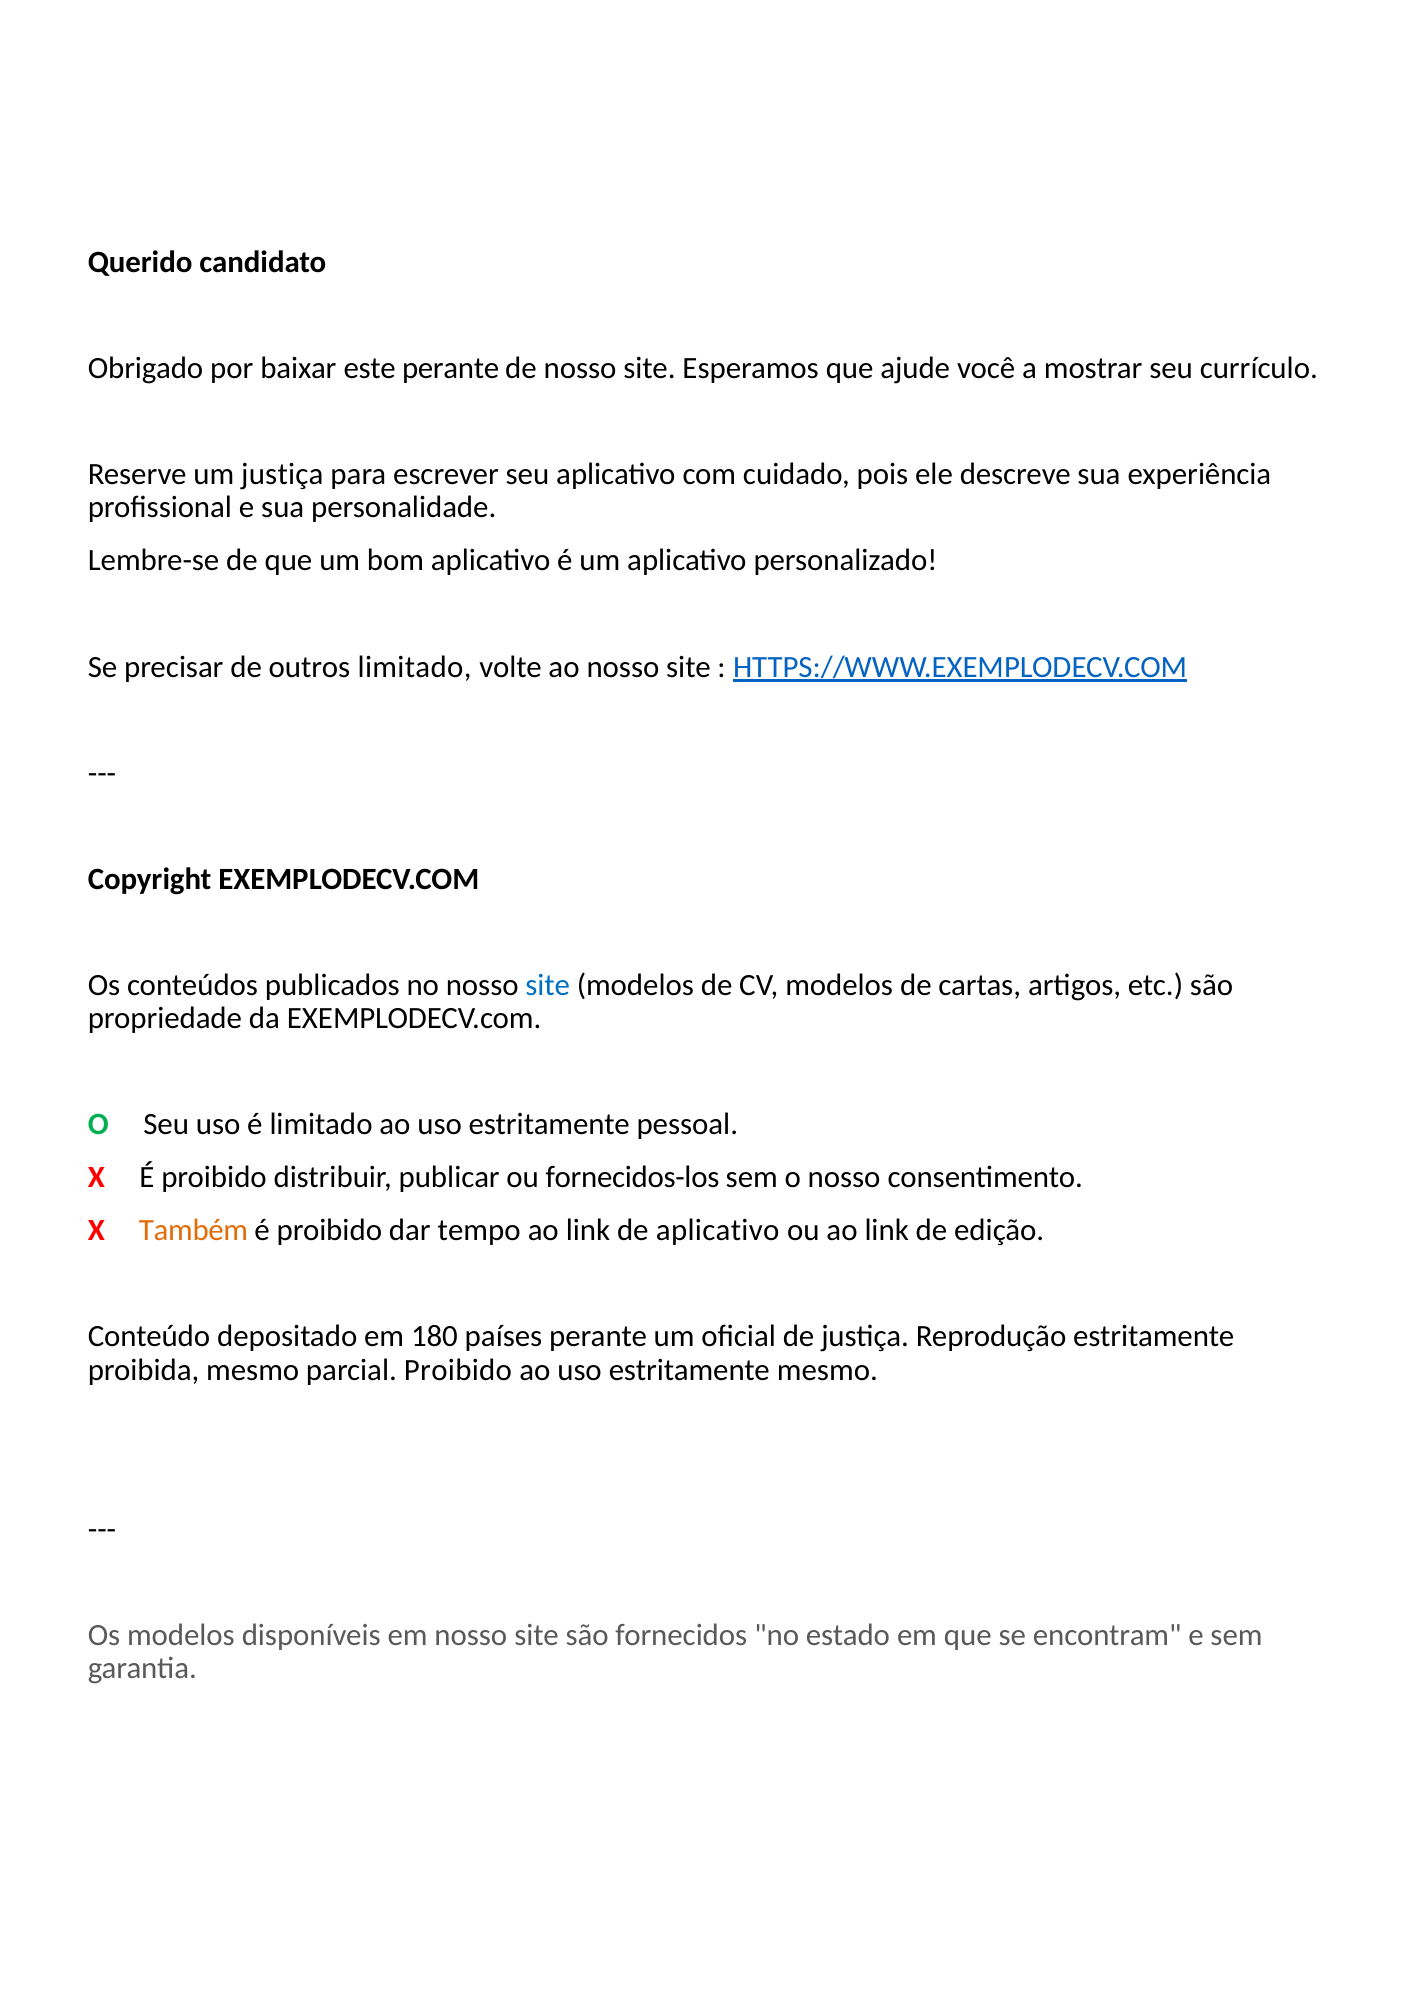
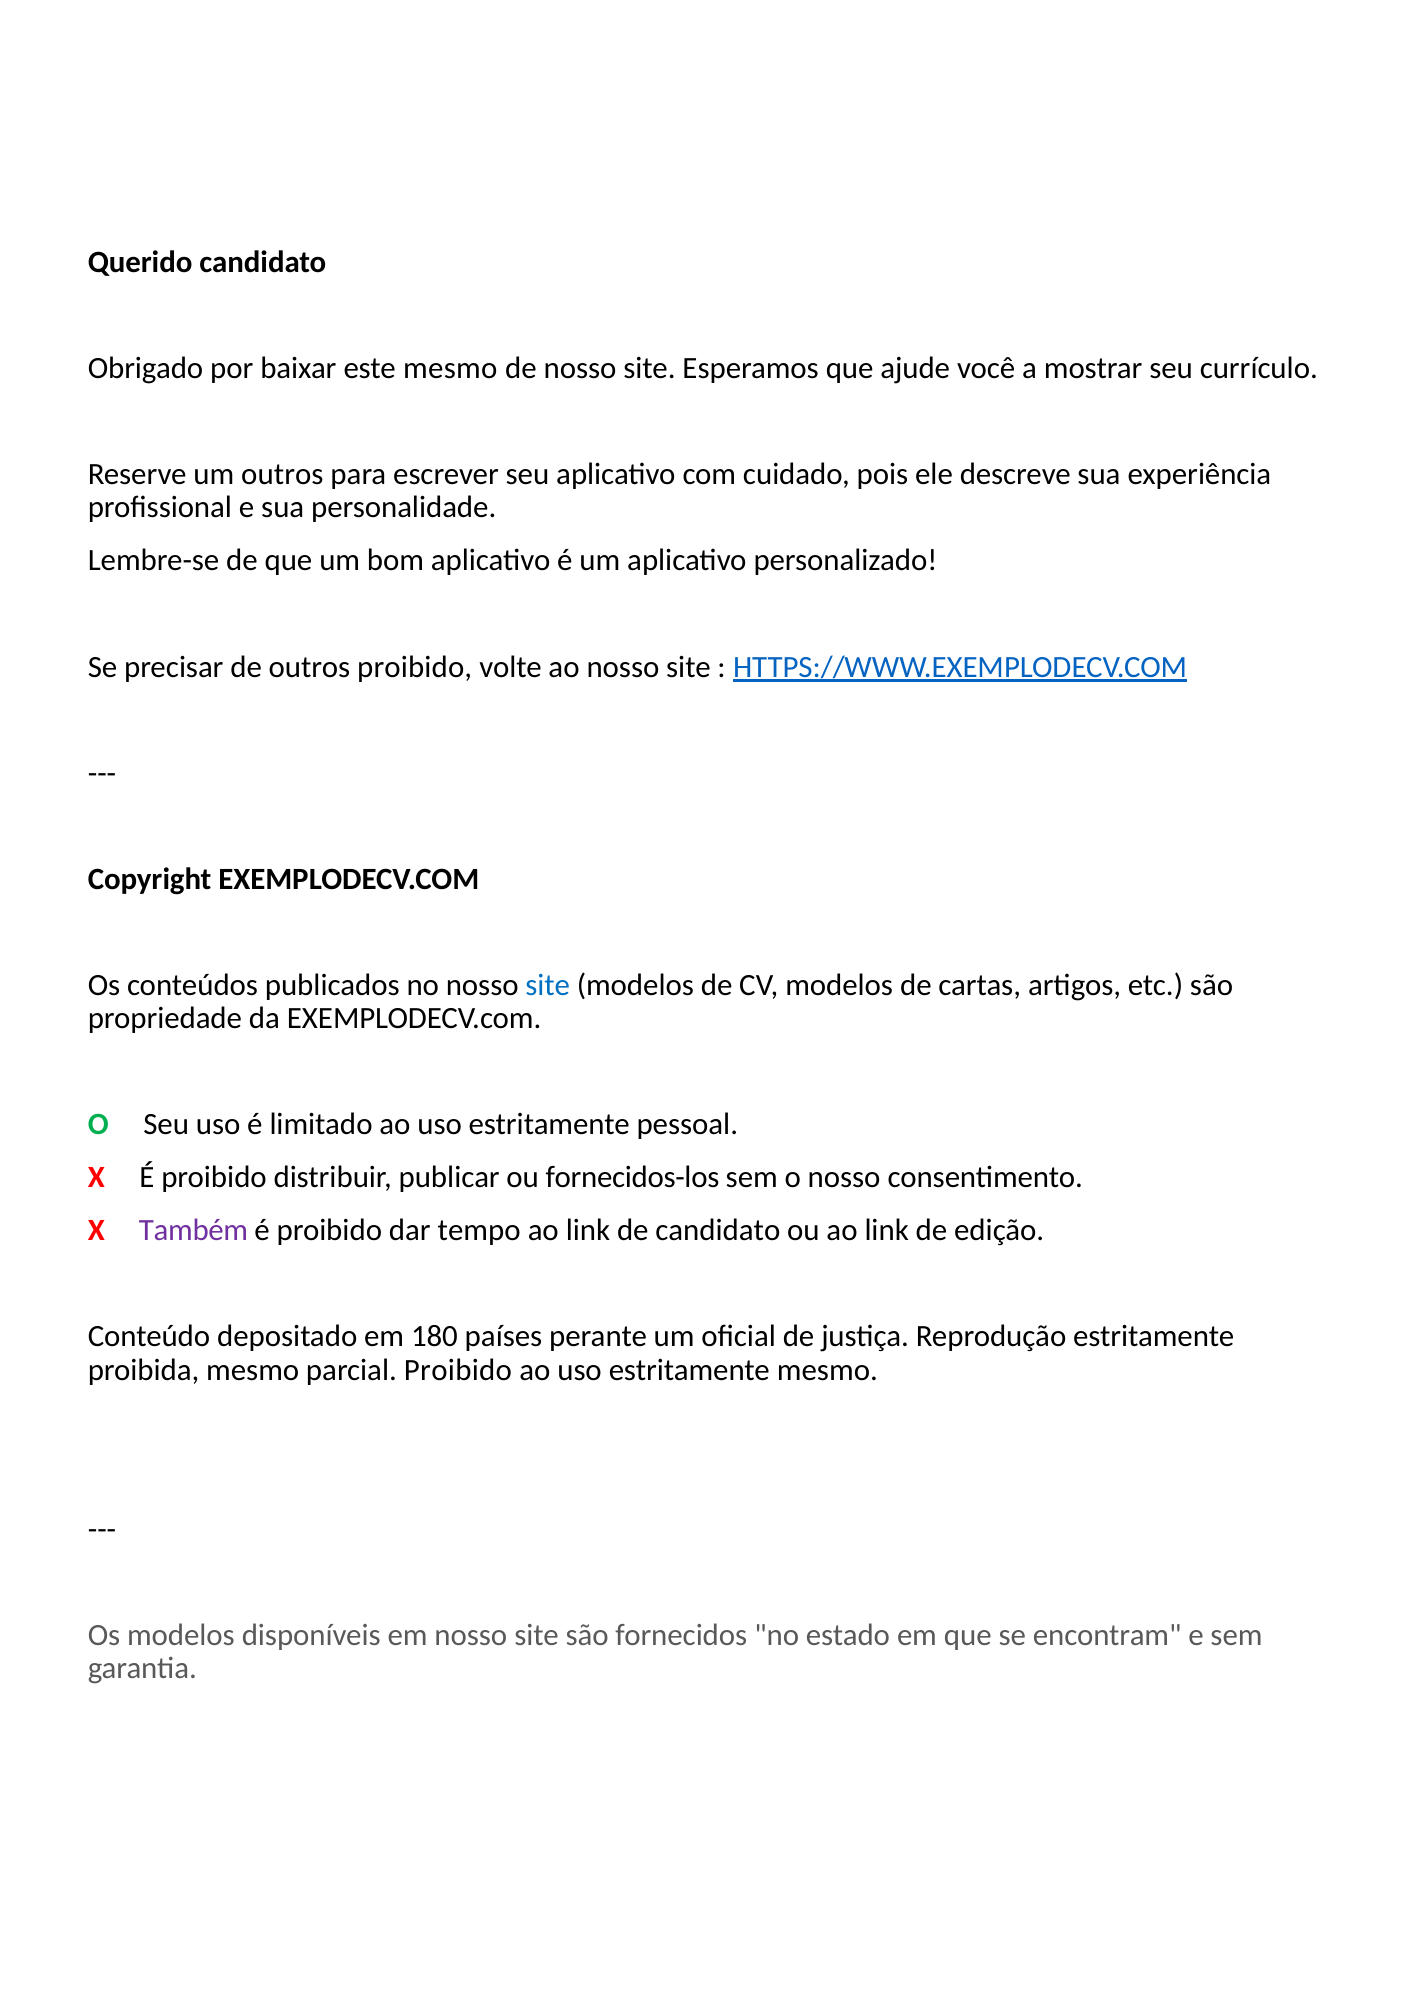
este perante: perante -> mesmo
um justiça: justiça -> outros
outros limitado: limitado -> proibido
Também colour: orange -> purple
de aplicativo: aplicativo -> candidato
